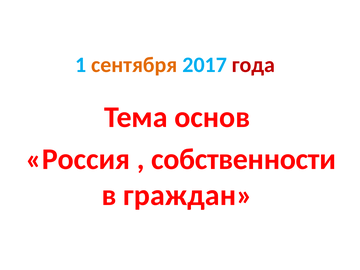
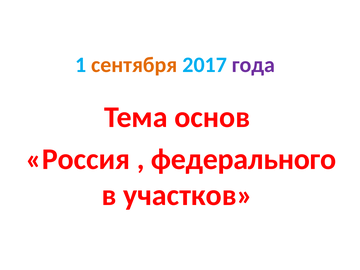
года colour: red -> purple
собственности: собственности -> федерального
граждан: граждан -> участков
